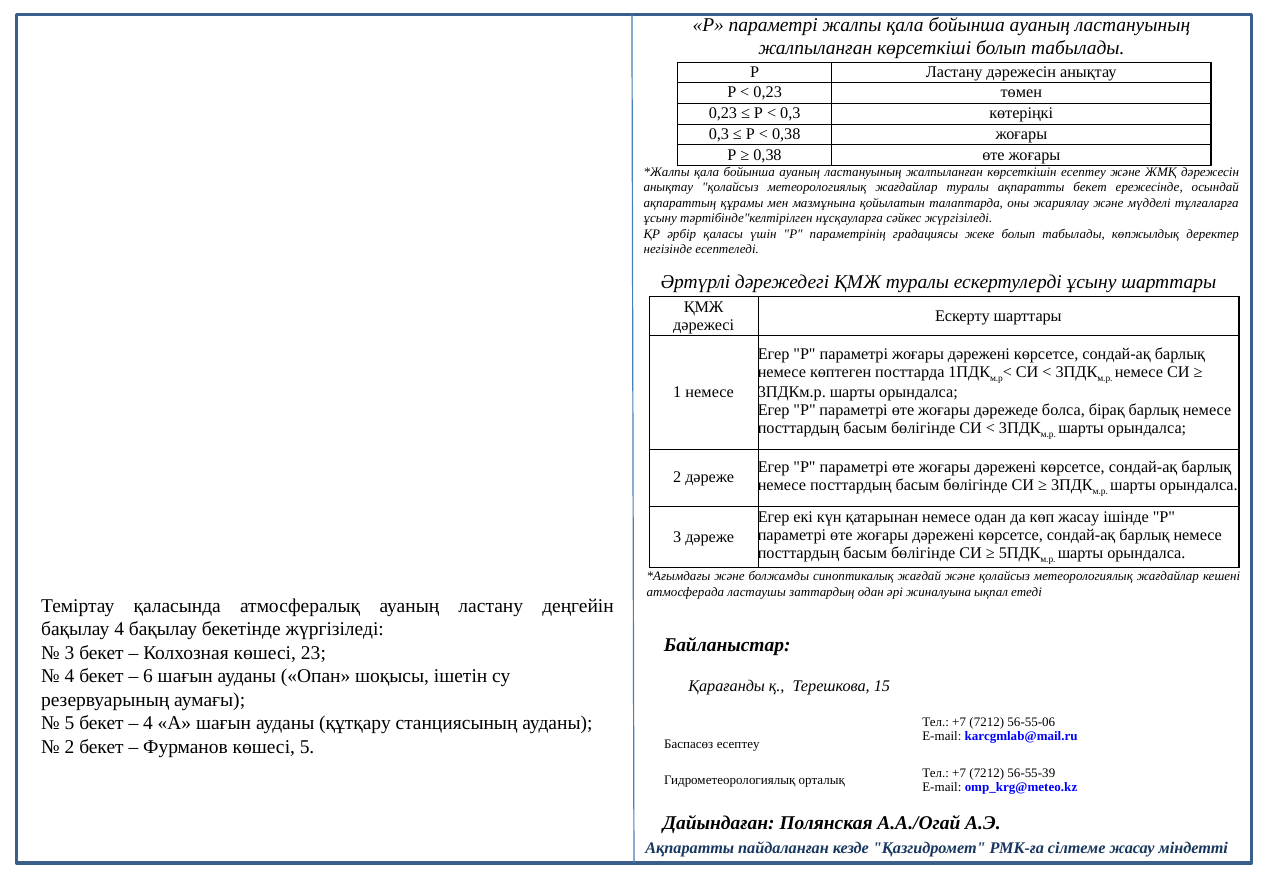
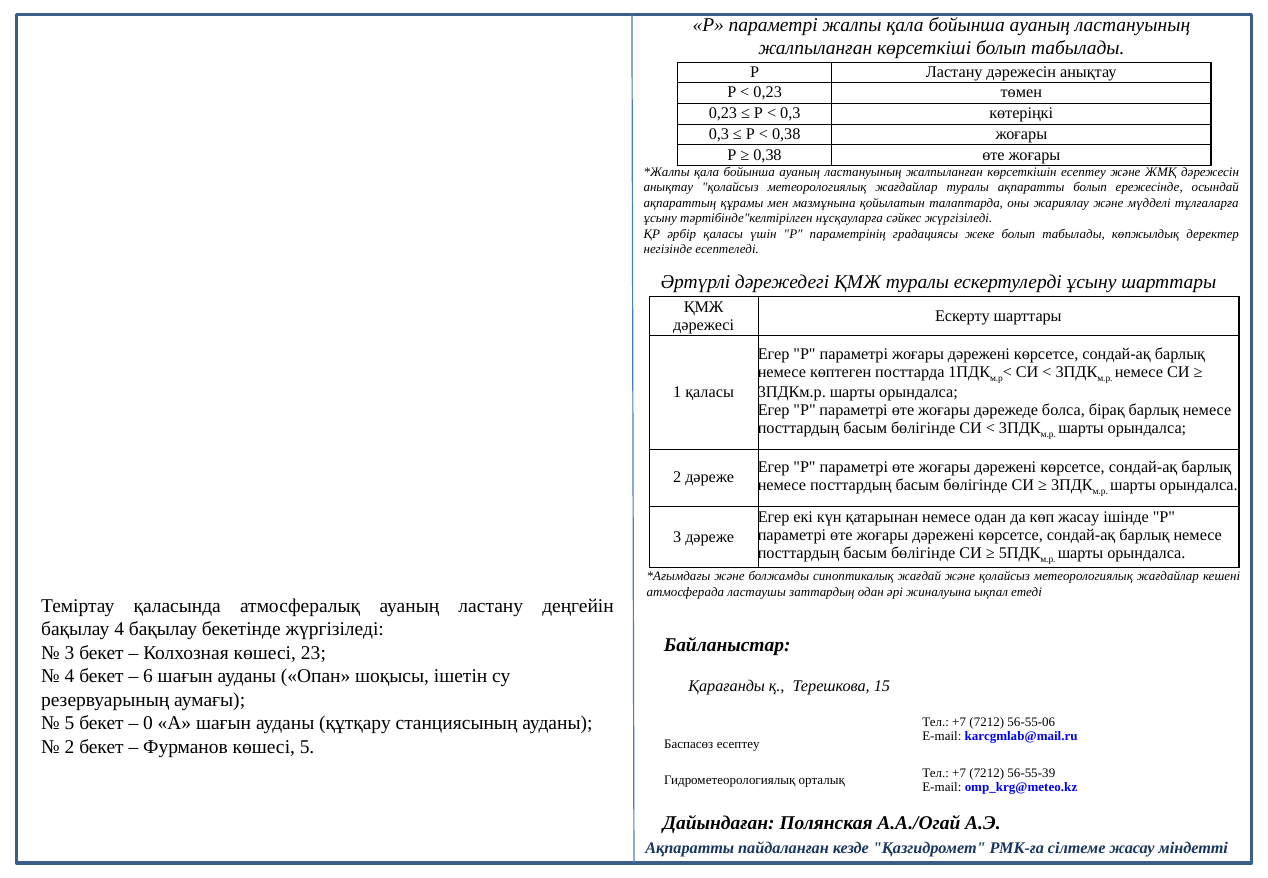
ақпаратты бекет: бекет -> болып
1 немесе: немесе -> қаласы
4 at (148, 723): 4 -> 0
